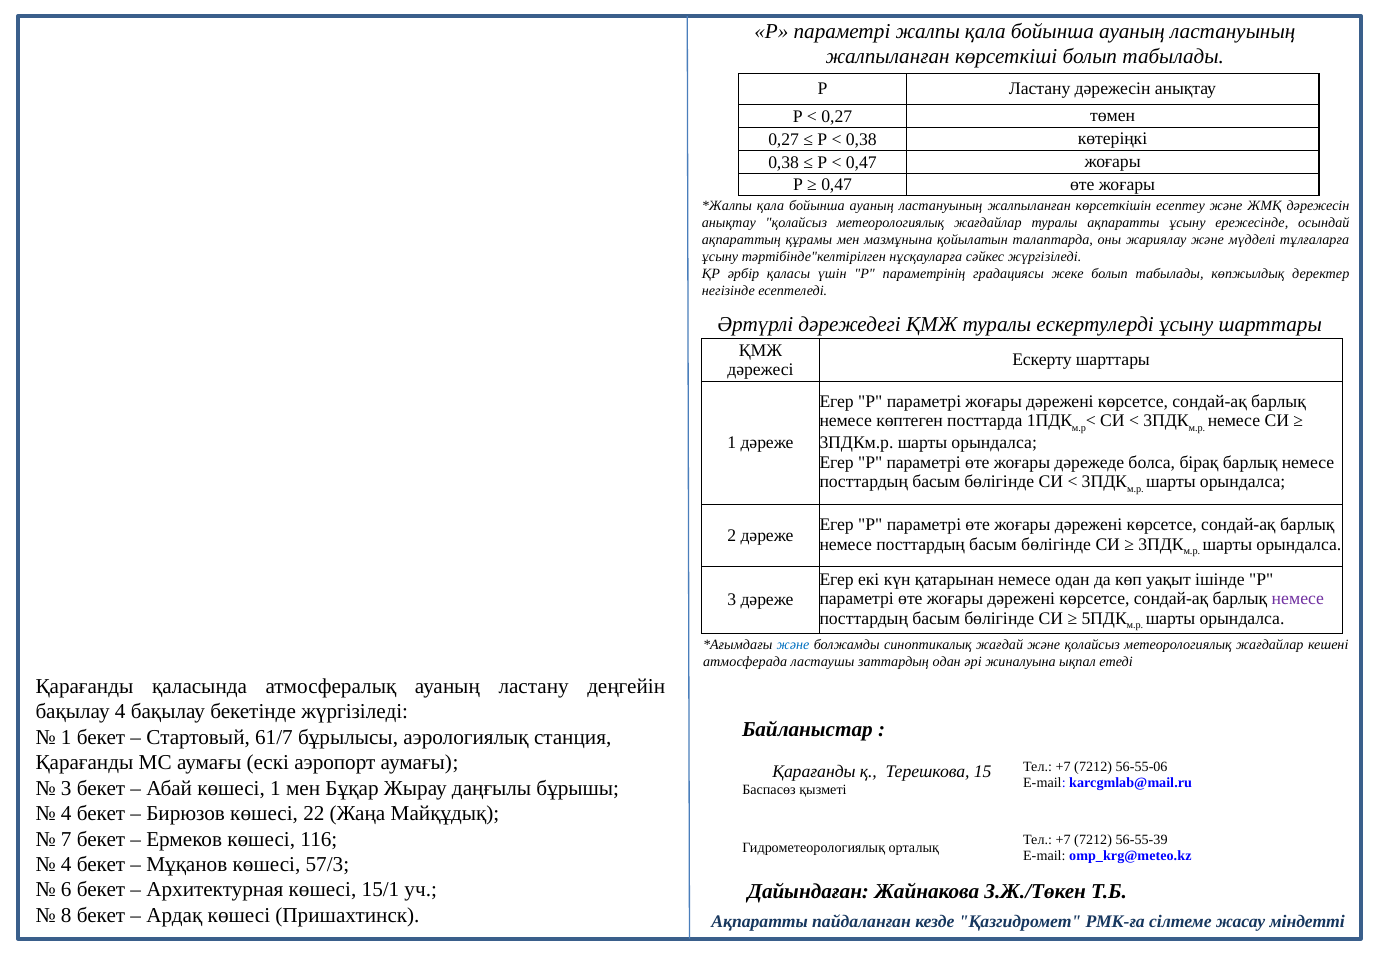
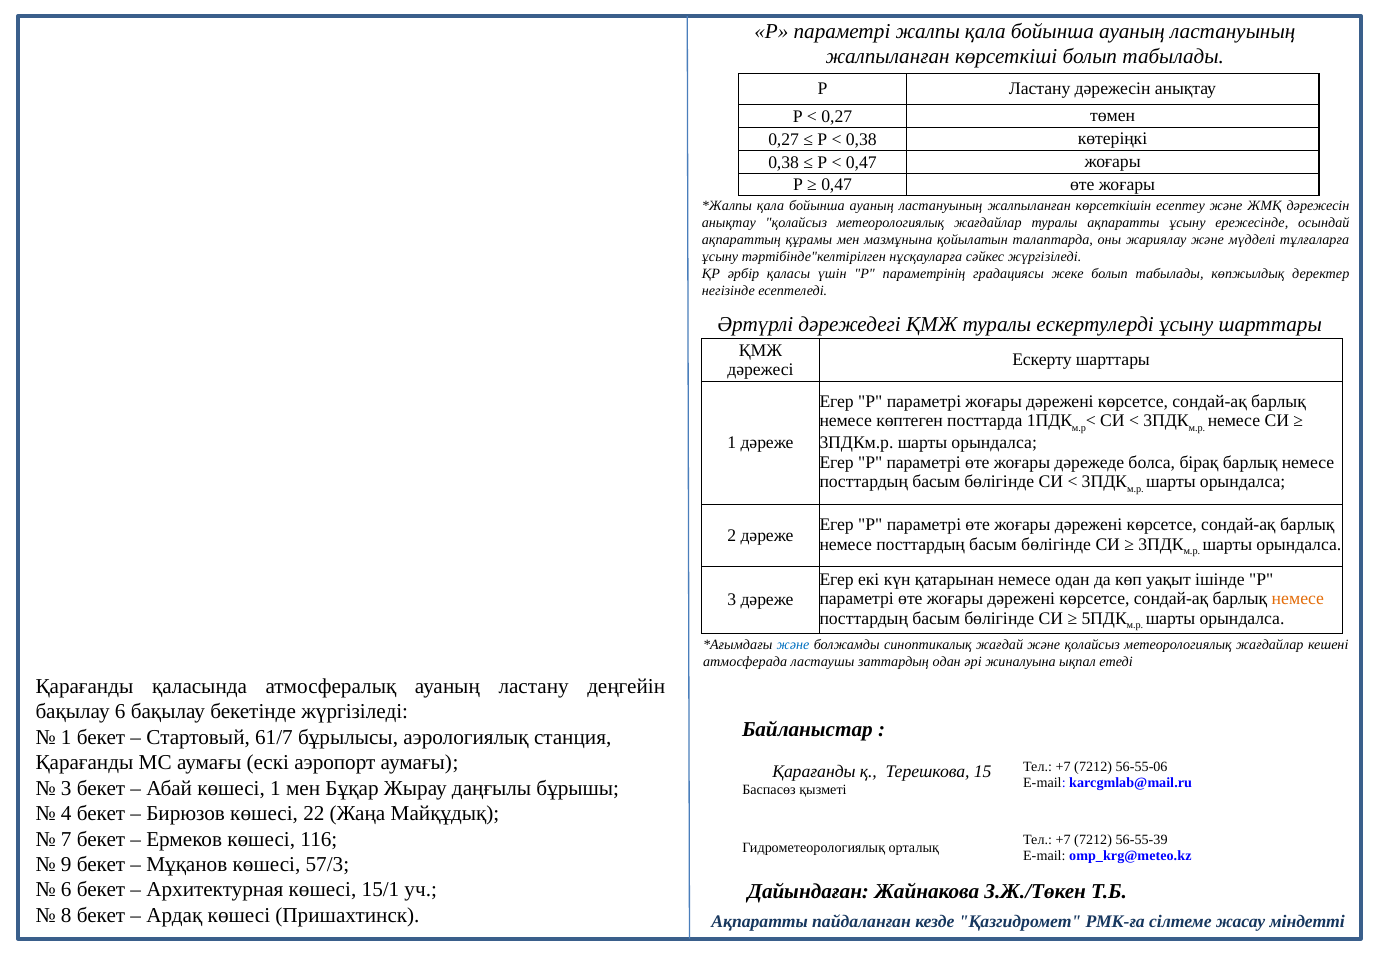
немесе at (1298, 599) colour: purple -> orange
бақылау 4: 4 -> 6
4 at (66, 864): 4 -> 9
